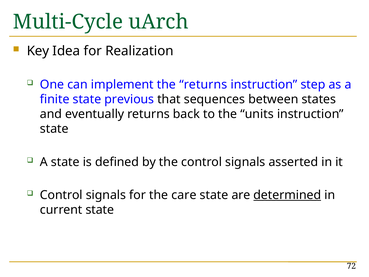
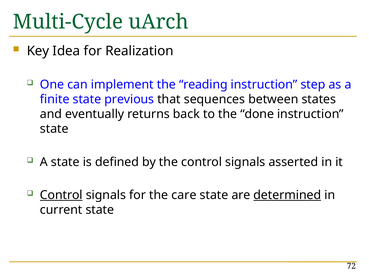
the returns: returns -> reading
units: units -> done
Control at (61, 195) underline: none -> present
